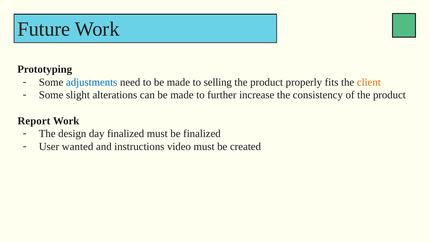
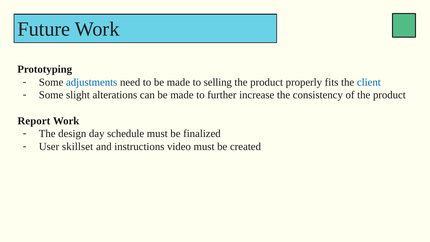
client colour: orange -> blue
day finalized: finalized -> schedule
wanted: wanted -> skillset
